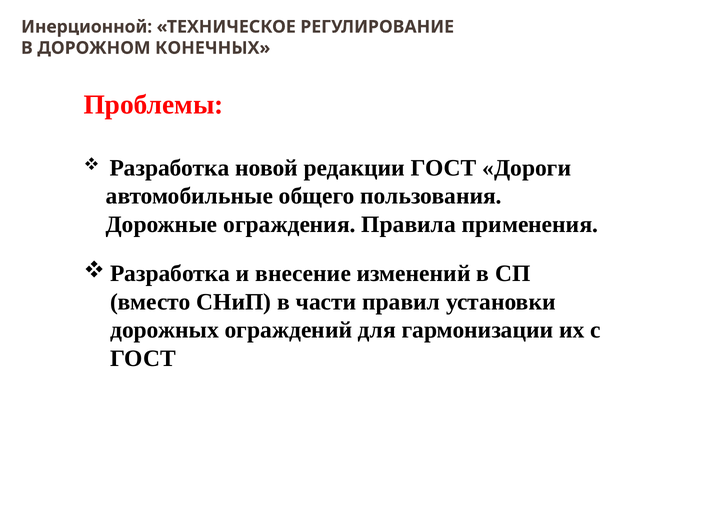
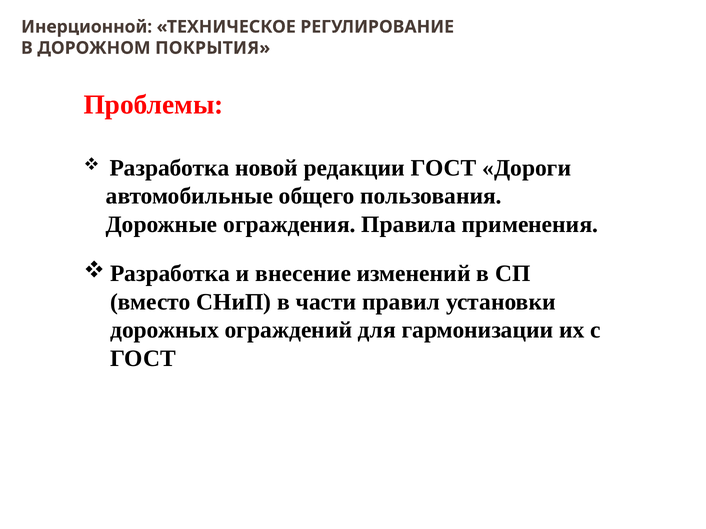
КОНЕЧНЫХ: КОНЕЧНЫХ -> ПОКРЫТИЯ
